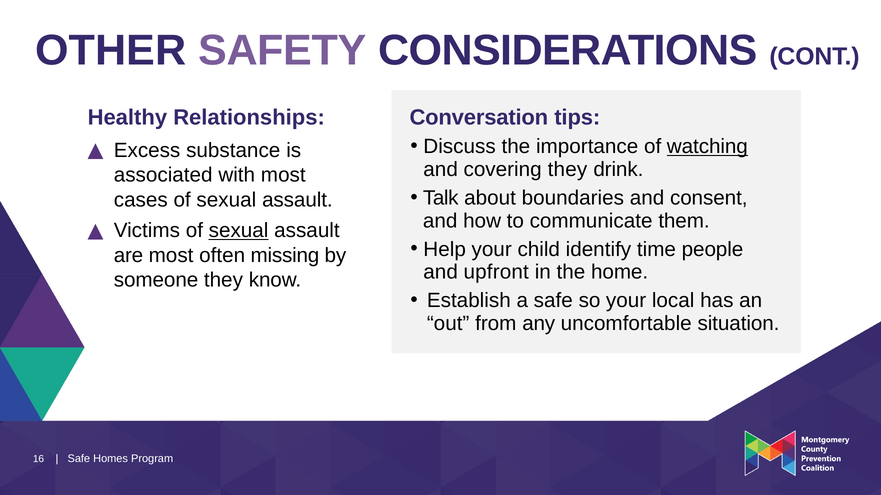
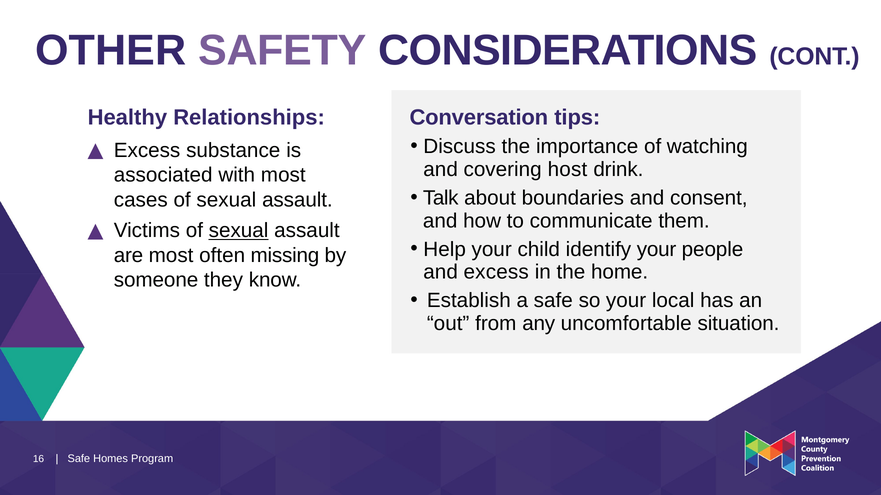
watching underline: present -> none
covering they: they -> host
identify time: time -> your
and upfront: upfront -> excess
